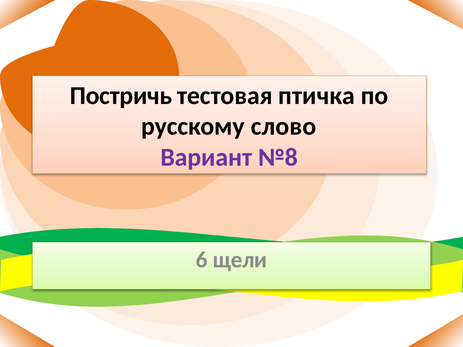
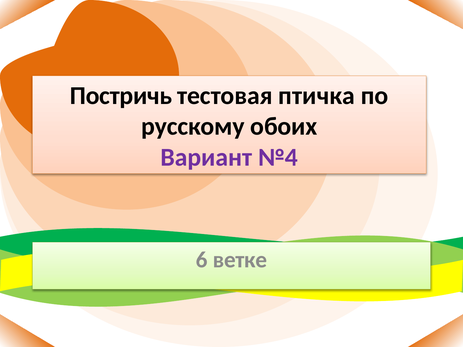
слово: слово -> обоих
№8: №8 -> №4
щели: щели -> ветке
